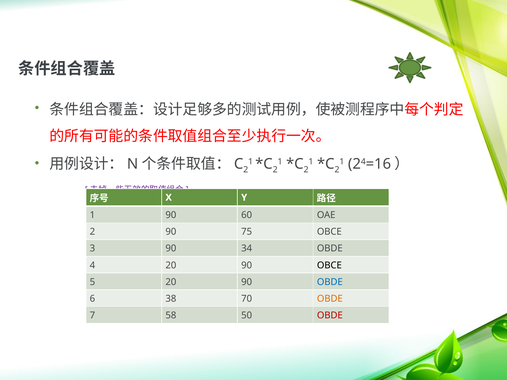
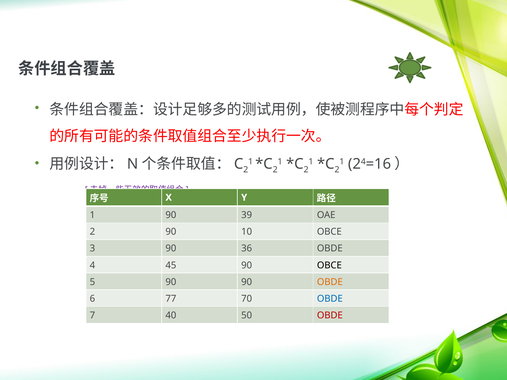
60: 60 -> 39
75: 75 -> 10
34: 34 -> 36
4 20: 20 -> 45
5 20: 20 -> 90
OBDE at (330, 282) colour: blue -> orange
38: 38 -> 77
OBDE at (330, 299) colour: orange -> blue
58: 58 -> 40
